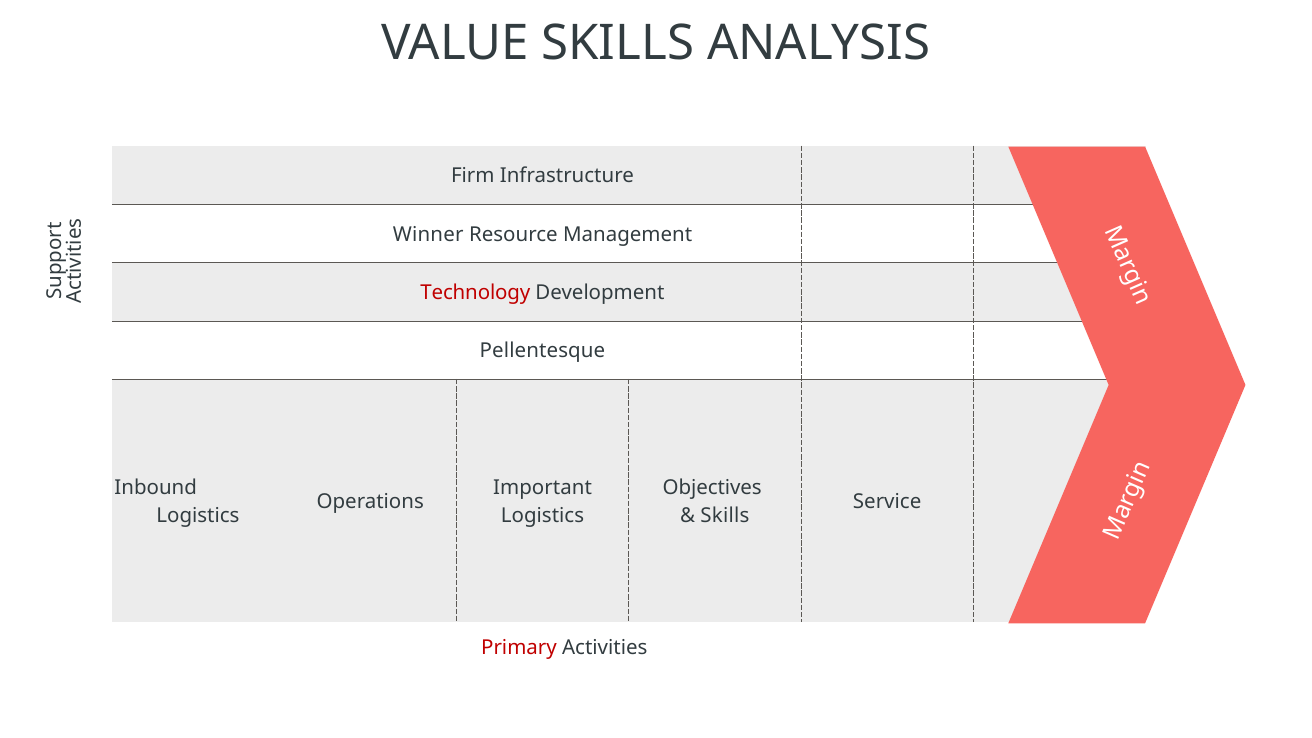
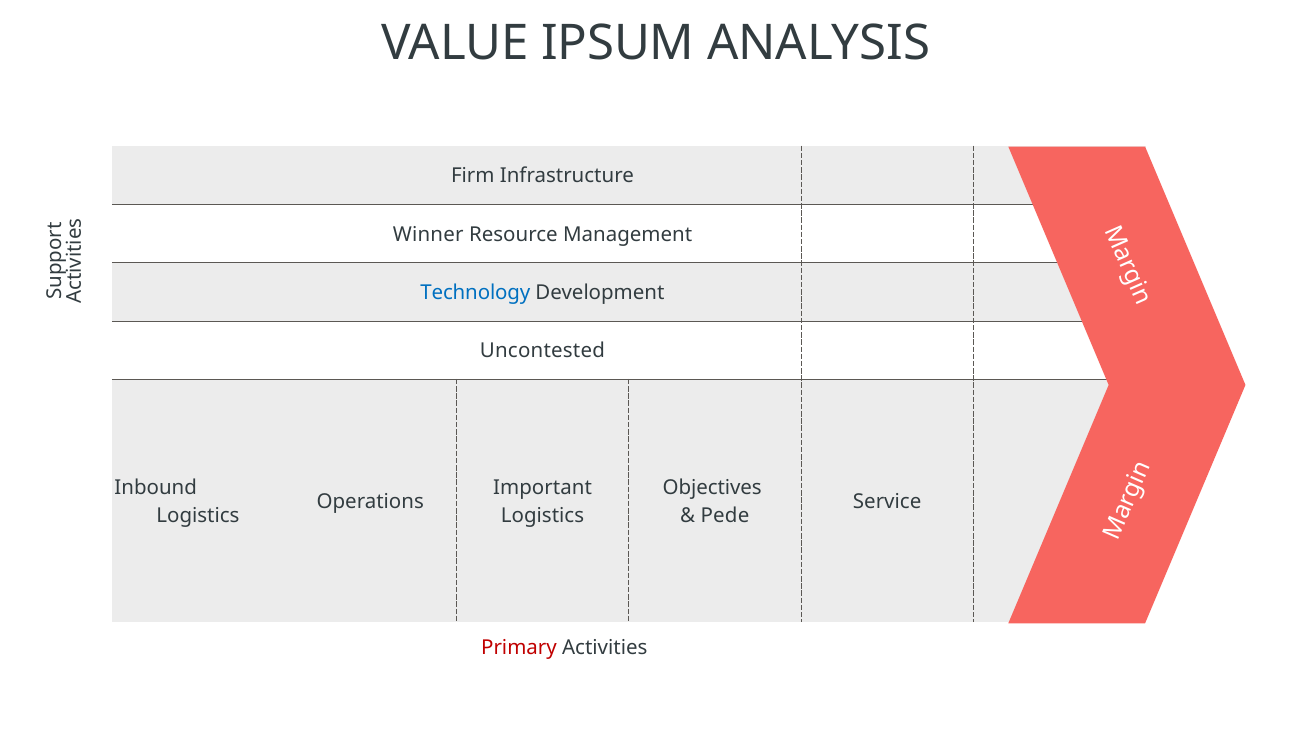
VALUE SKILLS: SKILLS -> IPSUM
Technology colour: red -> blue
Pellentesque: Pellentesque -> Uncontested
Skills at (725, 516): Skills -> Pede
